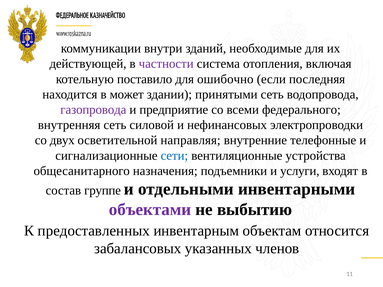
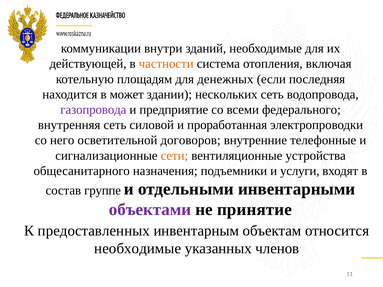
частности colour: purple -> orange
поставило: поставило -> площадям
ошибочно: ошибочно -> денежных
принятыми: принятыми -> нескольких
нефинансовых: нефинансовых -> проработанная
двух: двух -> него
направляя: направляя -> договоров
сети colour: blue -> orange
выбытию: выбытию -> принятие
забалансовых at (138, 249): забалансовых -> необходимые
